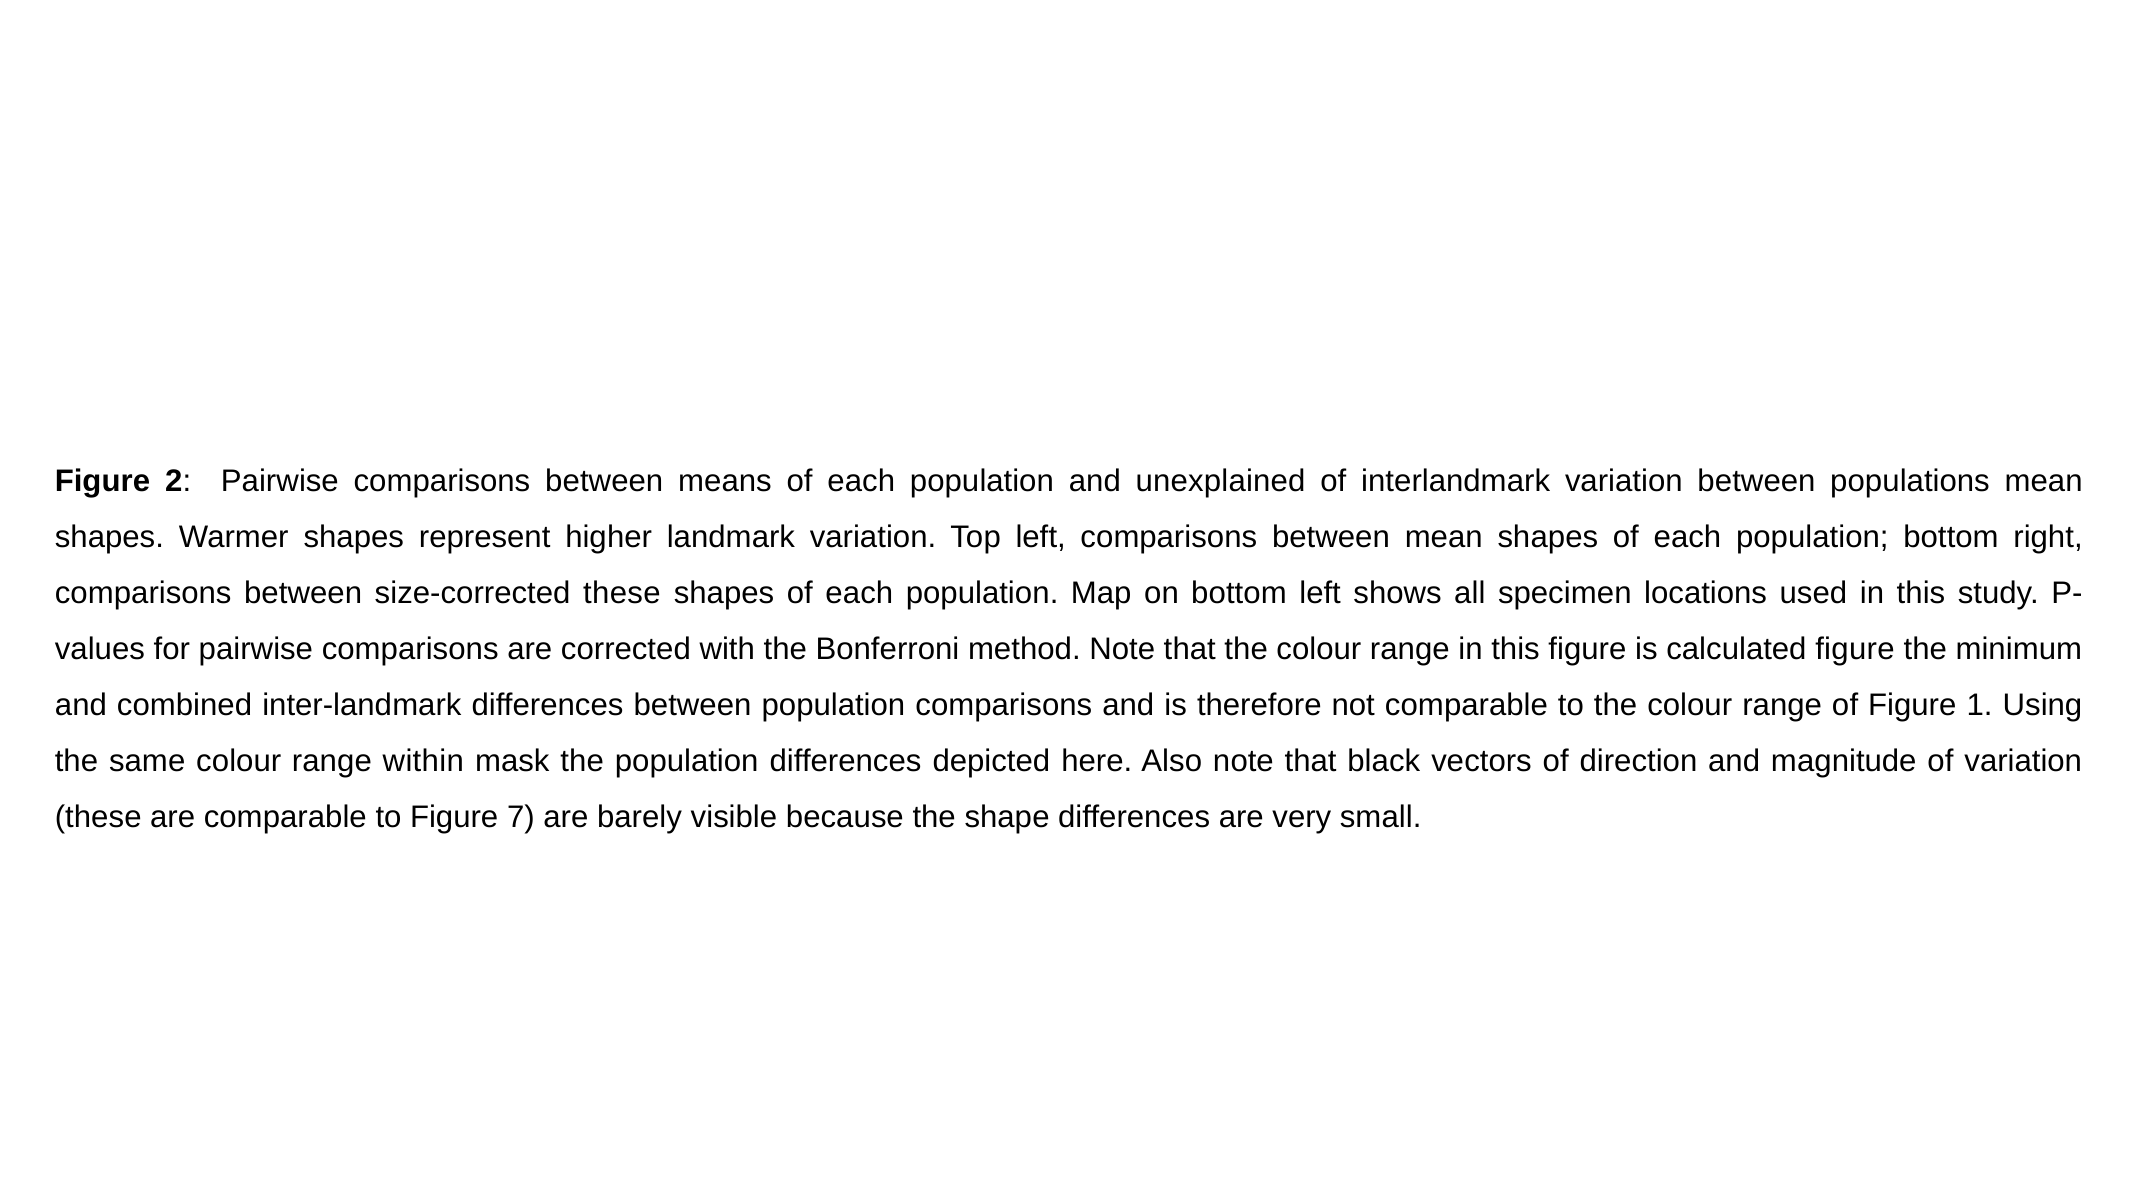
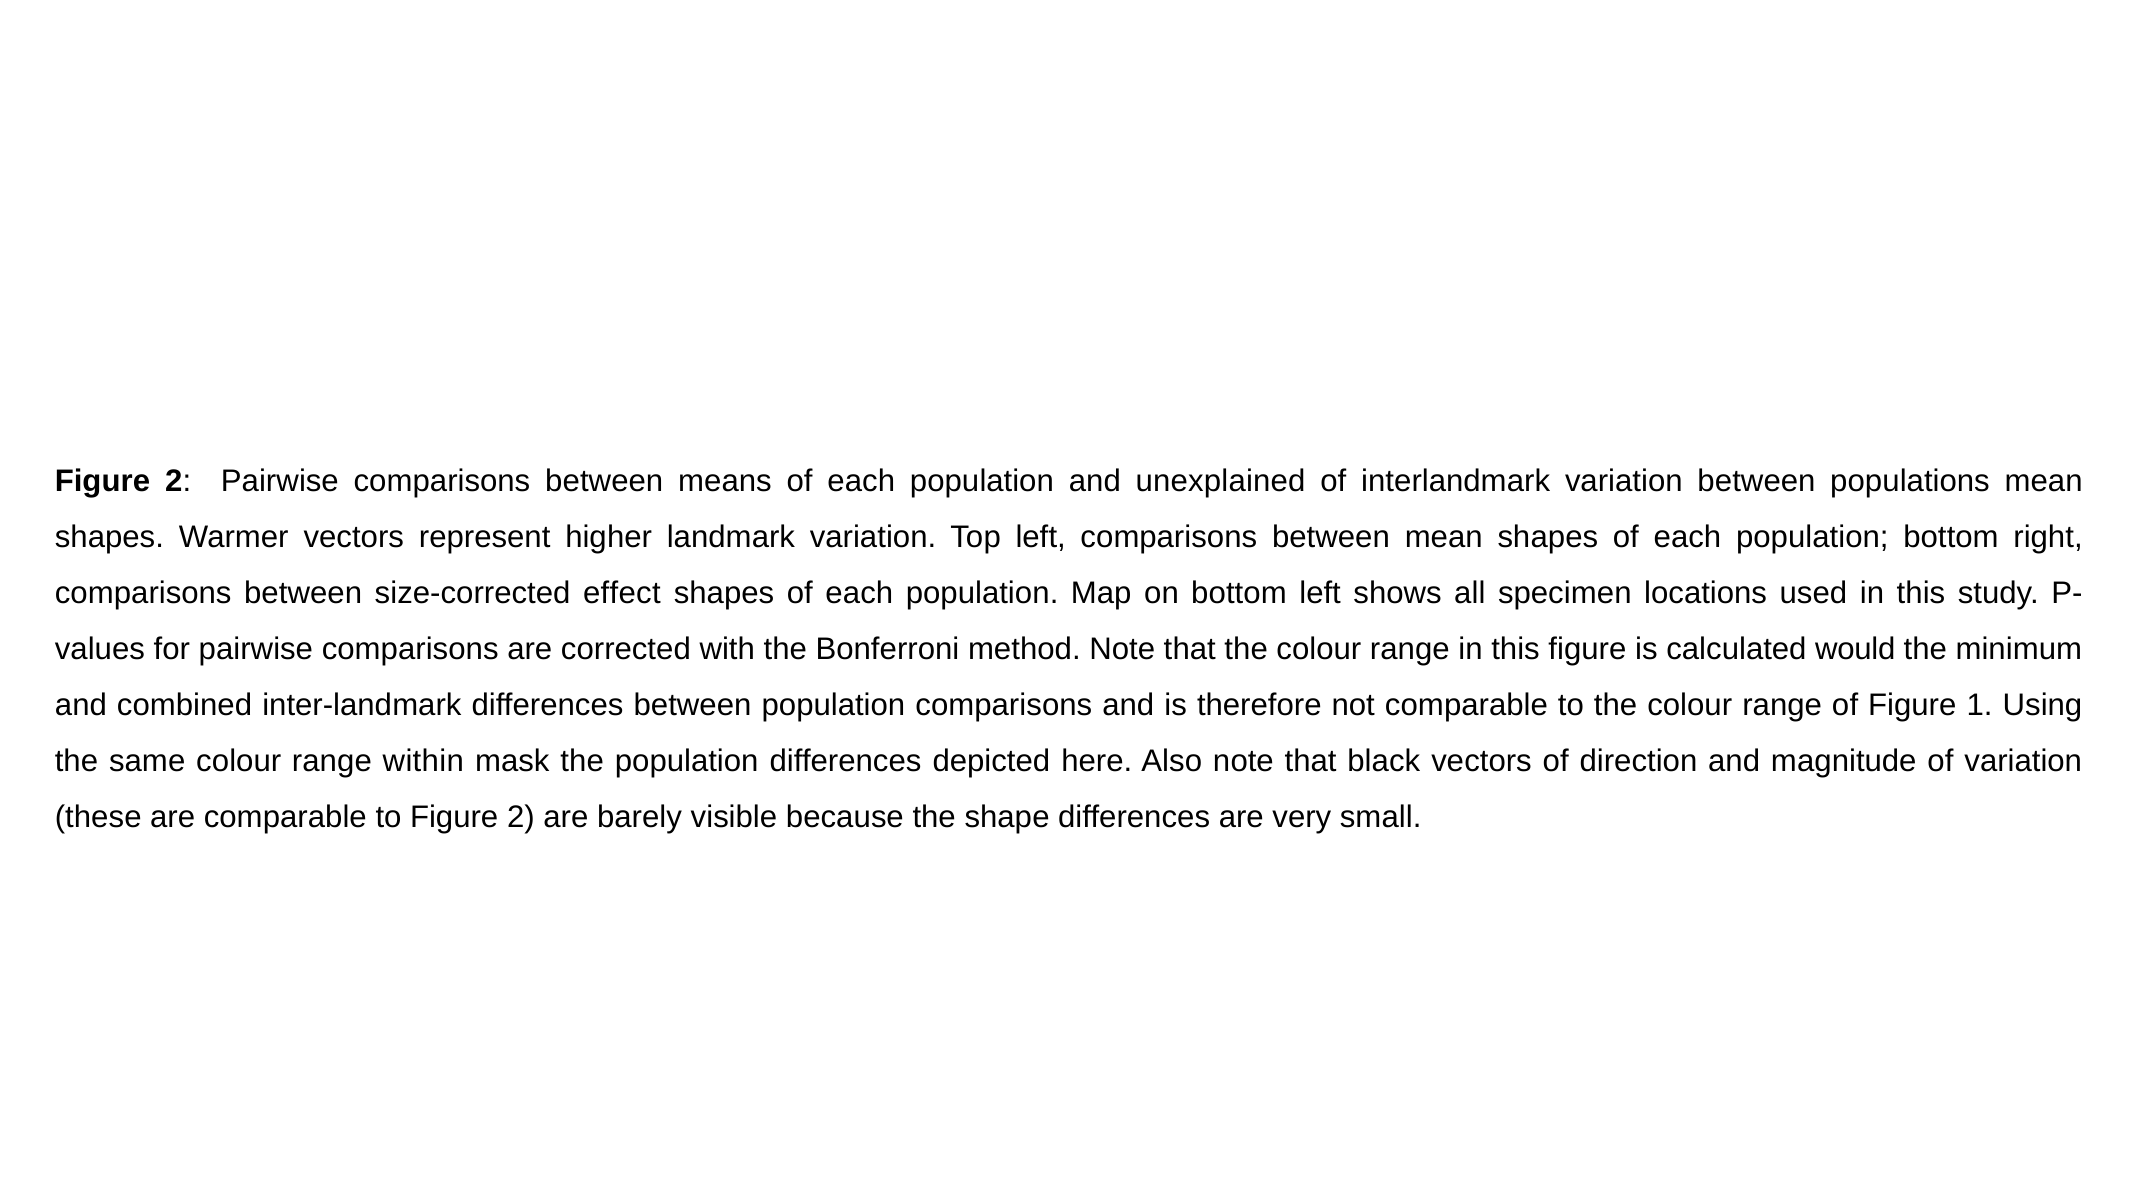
Warmer shapes: shapes -> vectors
size-corrected these: these -> effect
calculated figure: figure -> would
to Figure 7: 7 -> 2
